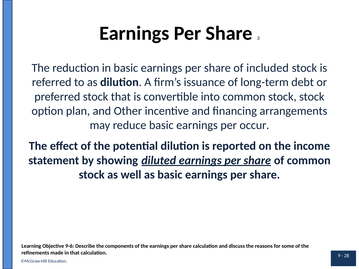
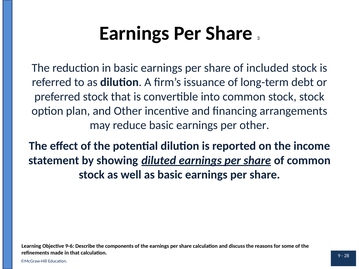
per occur: occur -> other
